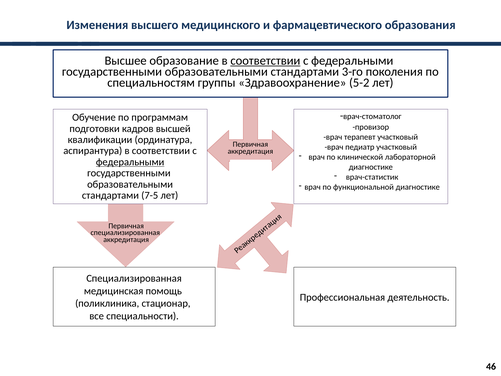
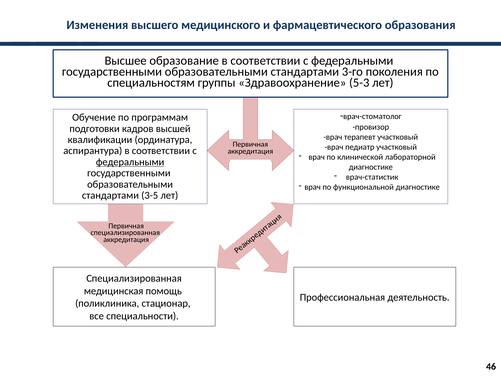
соответствии at (265, 61) underline: present -> none
5-2: 5-2 -> 5-3
7-5: 7-5 -> 3-5
